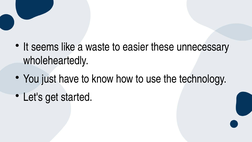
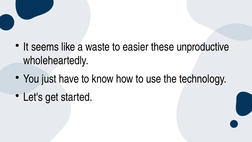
unnecessary: unnecessary -> unproductive
